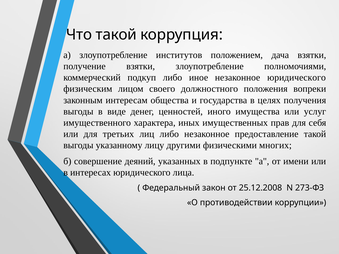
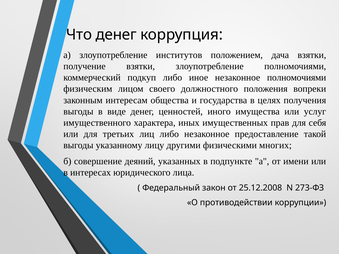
Что такой: такой -> денег
незаконное юридического: юридического -> полномочиями
